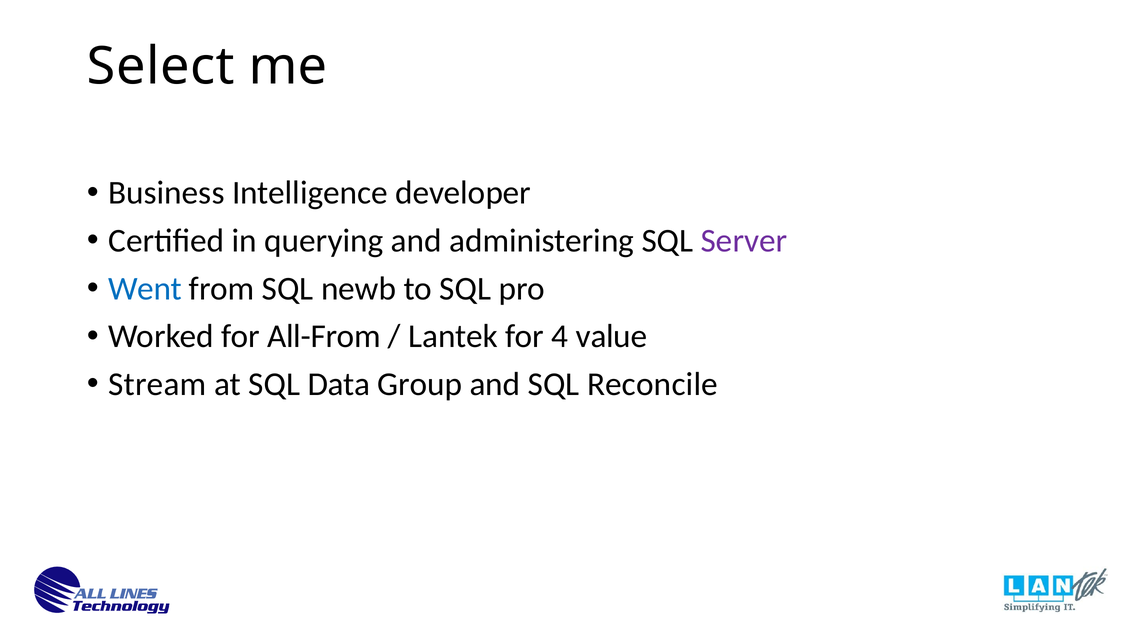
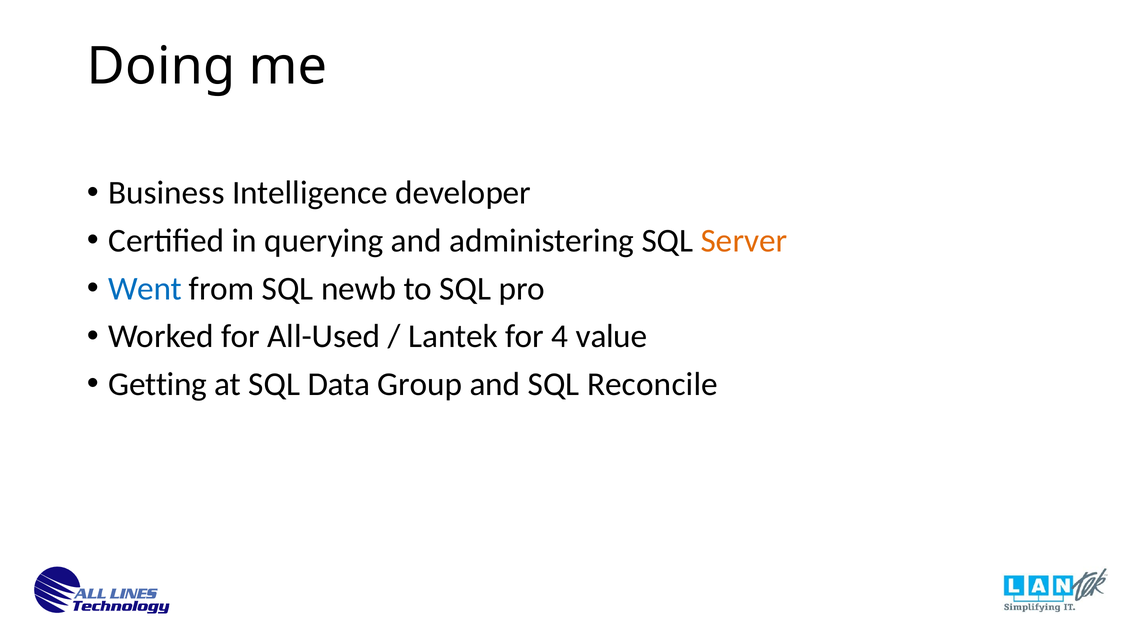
Select: Select -> Doing
Server colour: purple -> orange
All-From: All-From -> All-Used
Stream: Stream -> Getting
